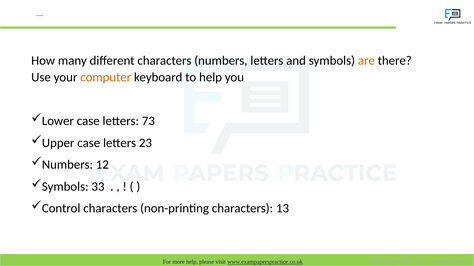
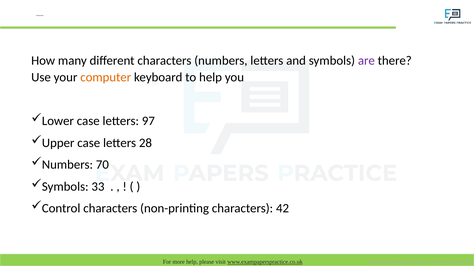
are colour: orange -> purple
73: 73 -> 97
23: 23 -> 28
12: 12 -> 70
13: 13 -> 42
